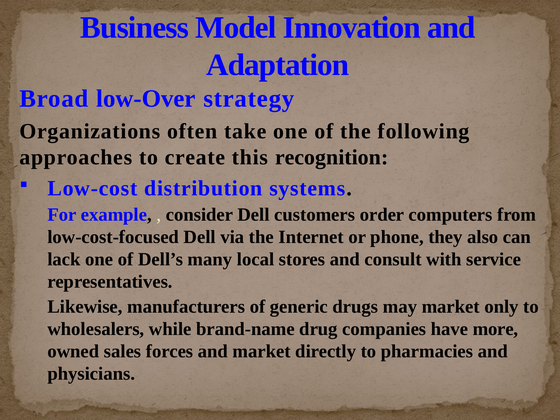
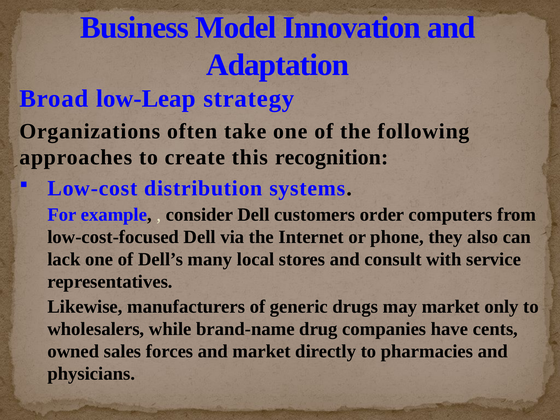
low-Over: low-Over -> low-Leap
more: more -> cents
